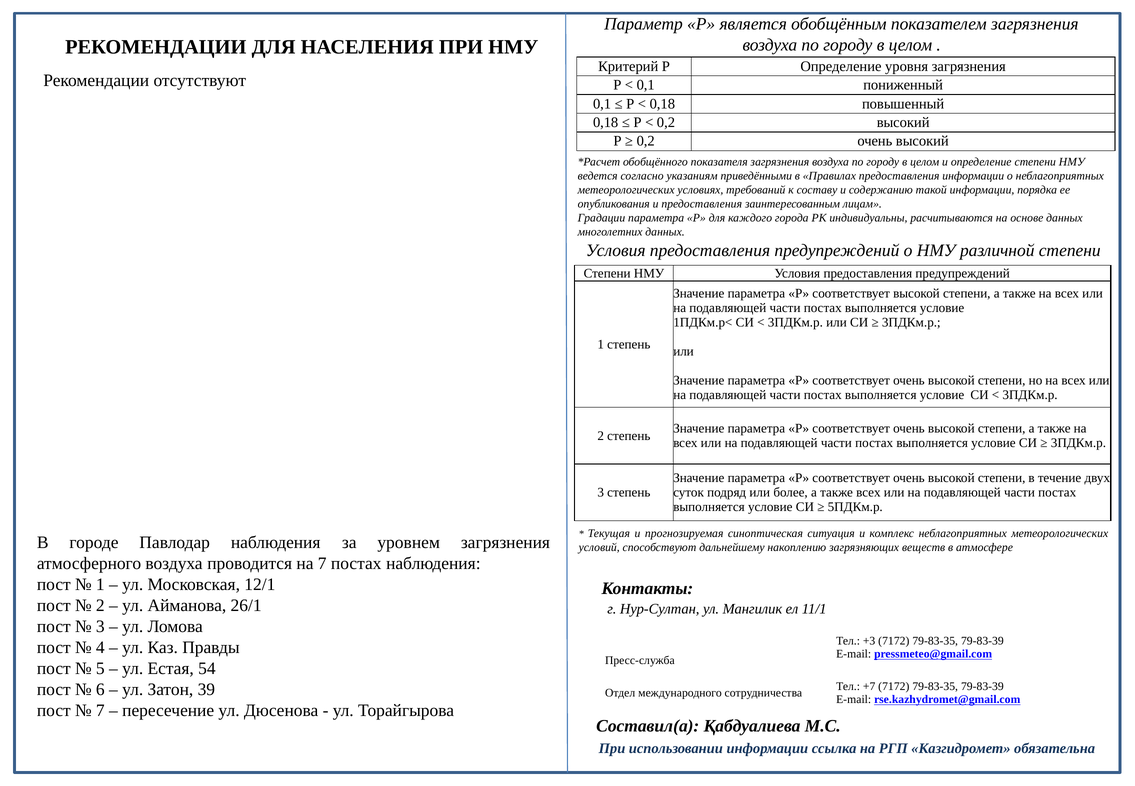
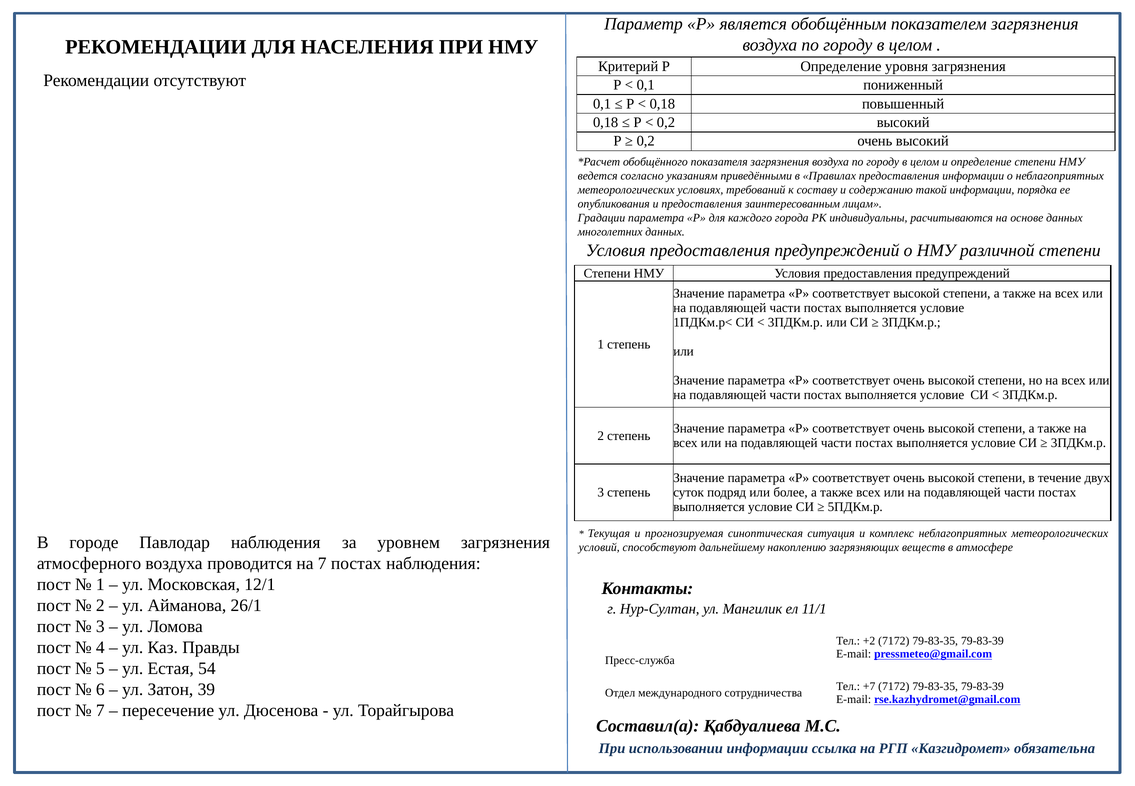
+3: +3 -> +2
